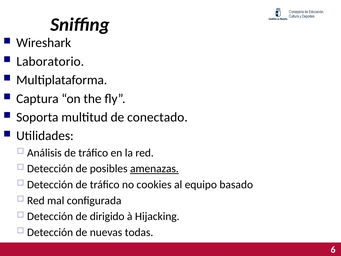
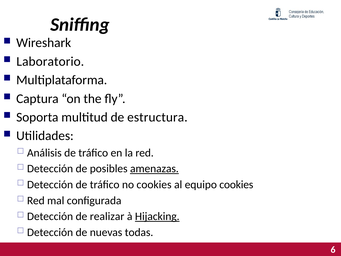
conectado: conectado -> estructura
equipo basado: basado -> cookies
dirigido: dirigido -> realizar
Hijacking underline: none -> present
